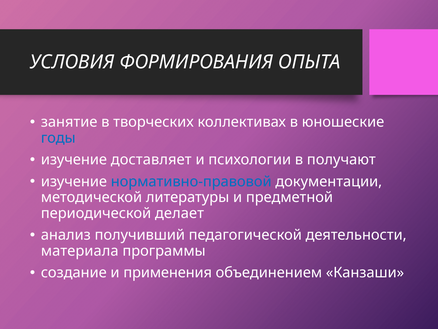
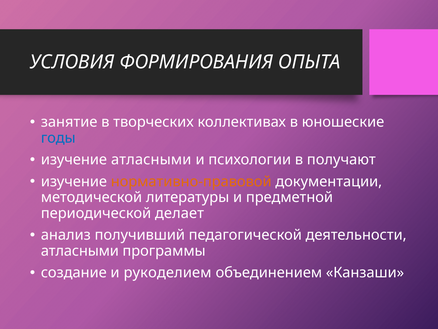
изучение доставляет: доставляет -> атласными
нормативно-правовой colour: blue -> orange
материала at (80, 251): материала -> атласными
применения: применения -> рукоделием
